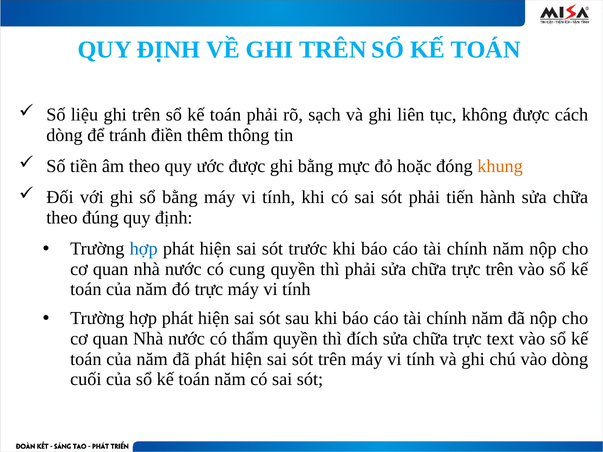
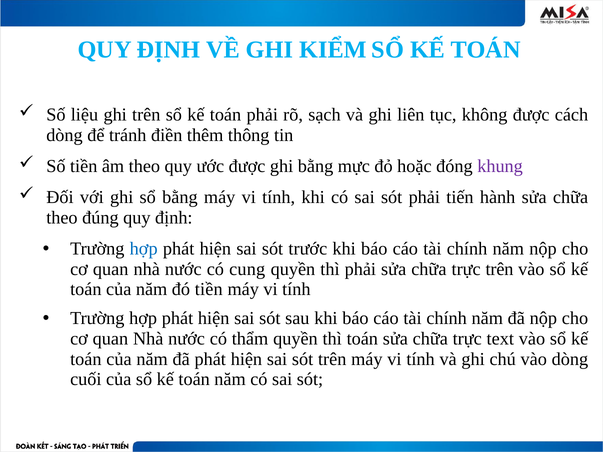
VỀ GHI TRÊN: TRÊN -> KIỂM
khung colour: orange -> purple
đó trực: trực -> tiền
thì đích: đích -> toán
